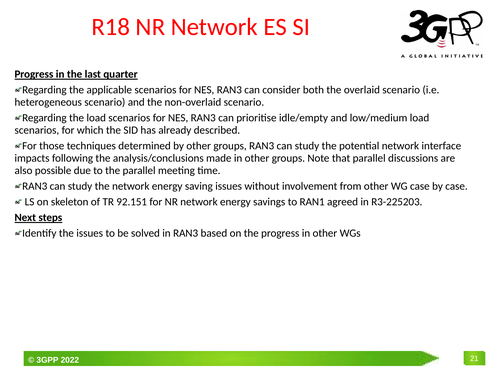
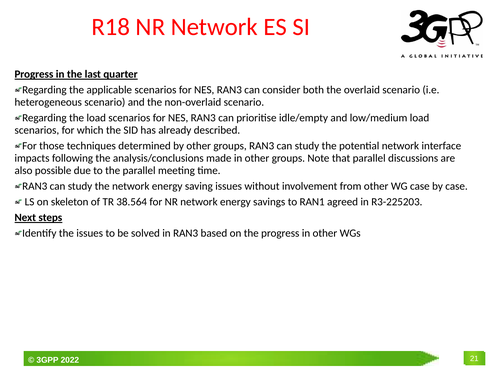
92.151: 92.151 -> 38.564
